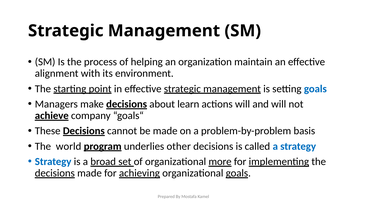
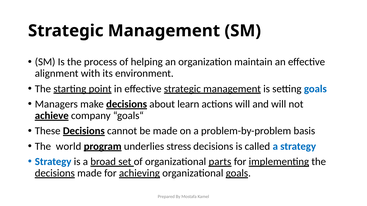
other: other -> stress
more: more -> parts
